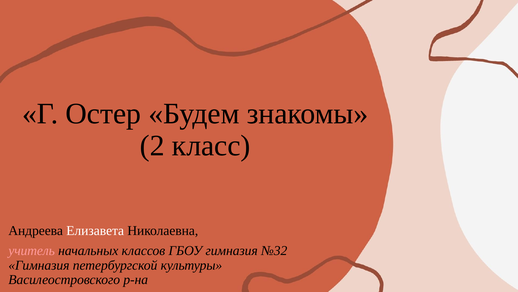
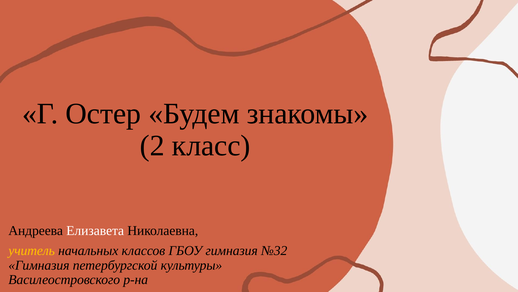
учитель colour: pink -> yellow
